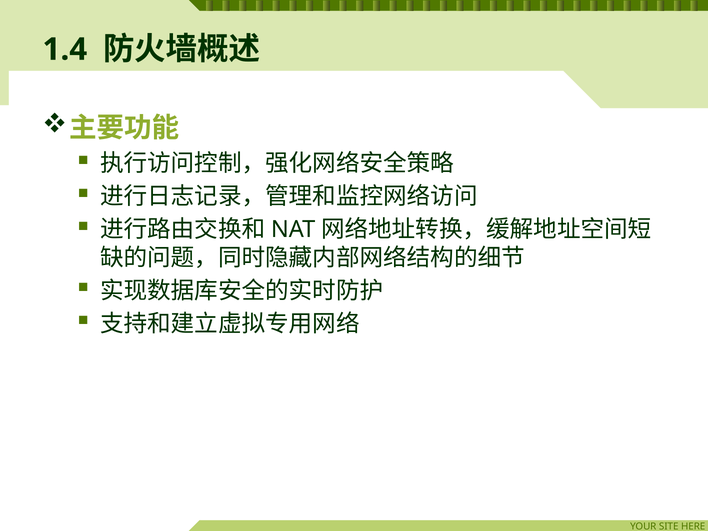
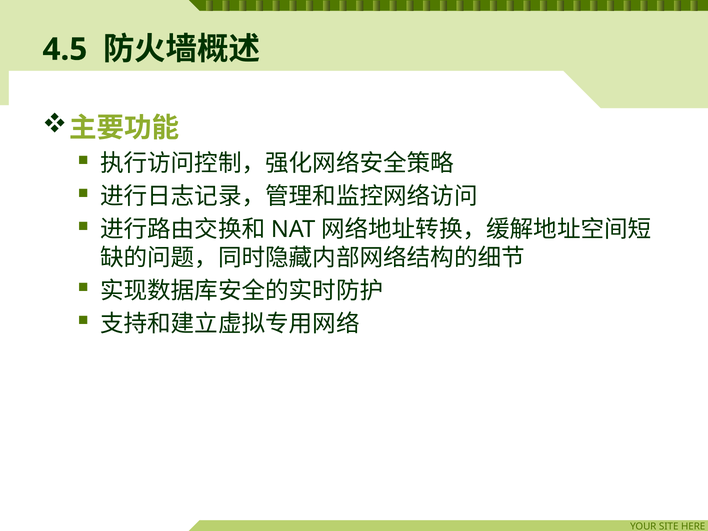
1.4: 1.4 -> 4.5
